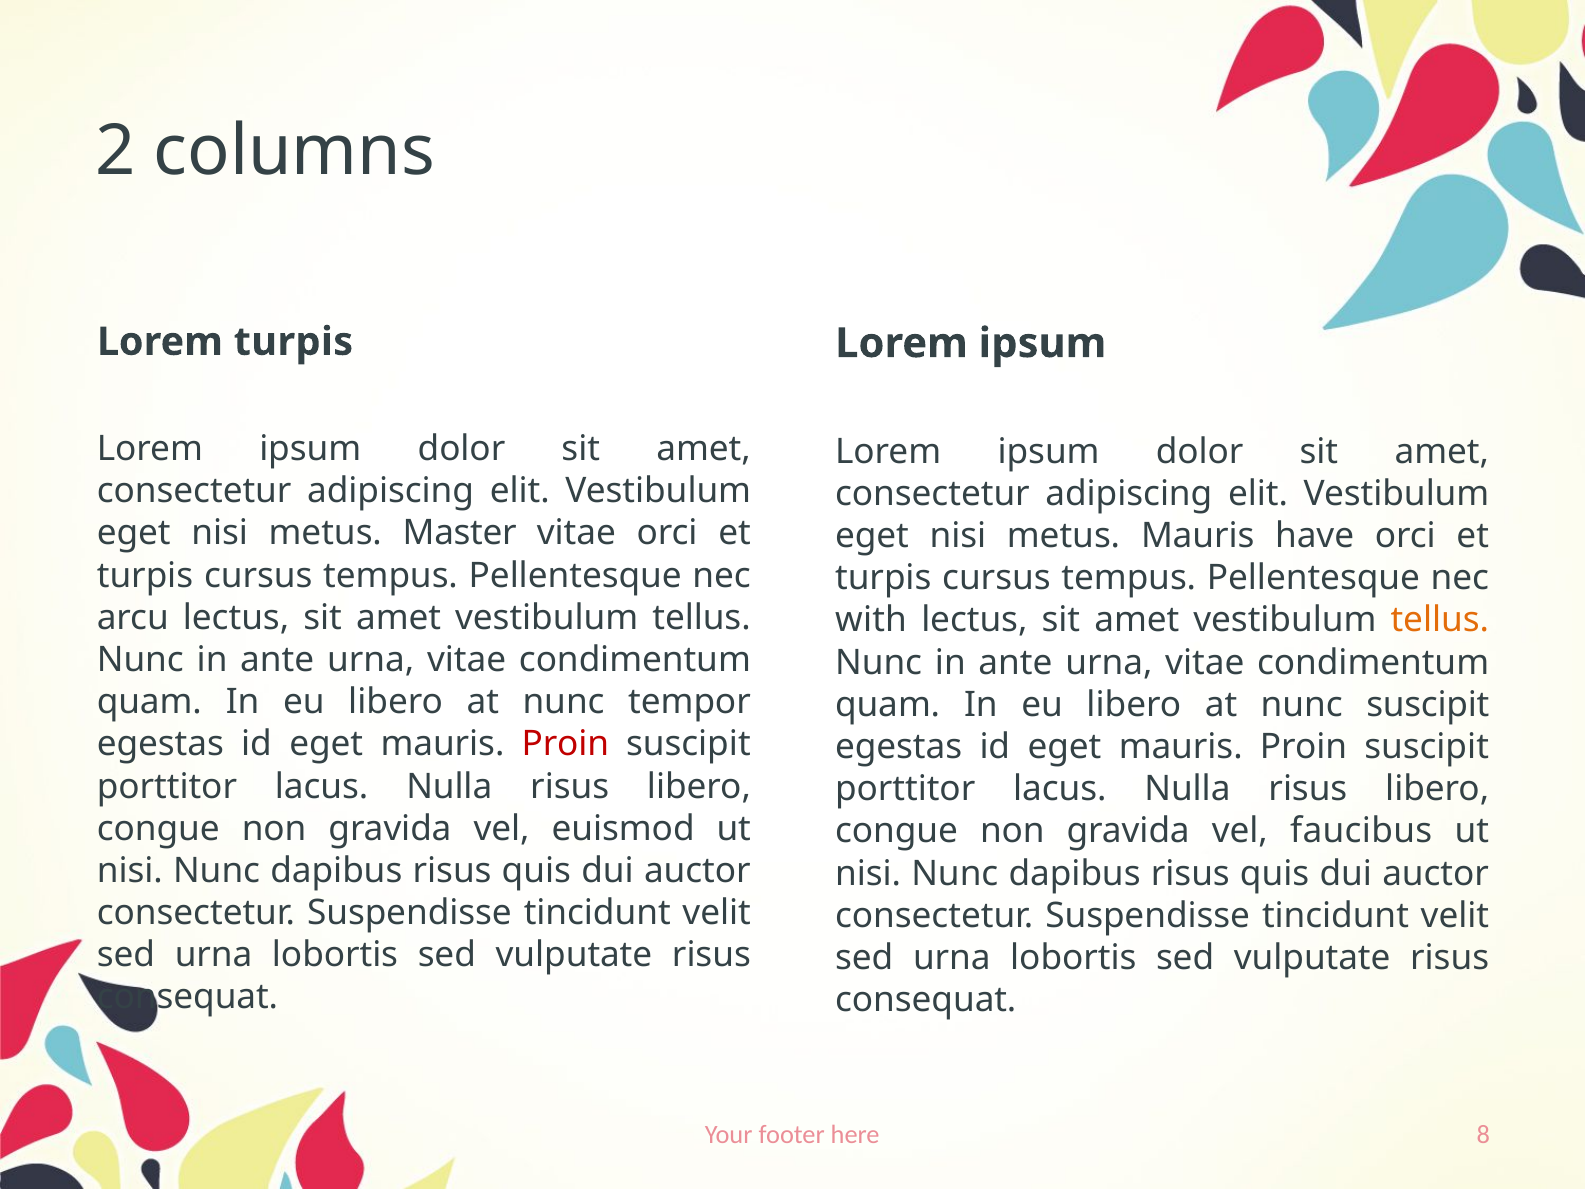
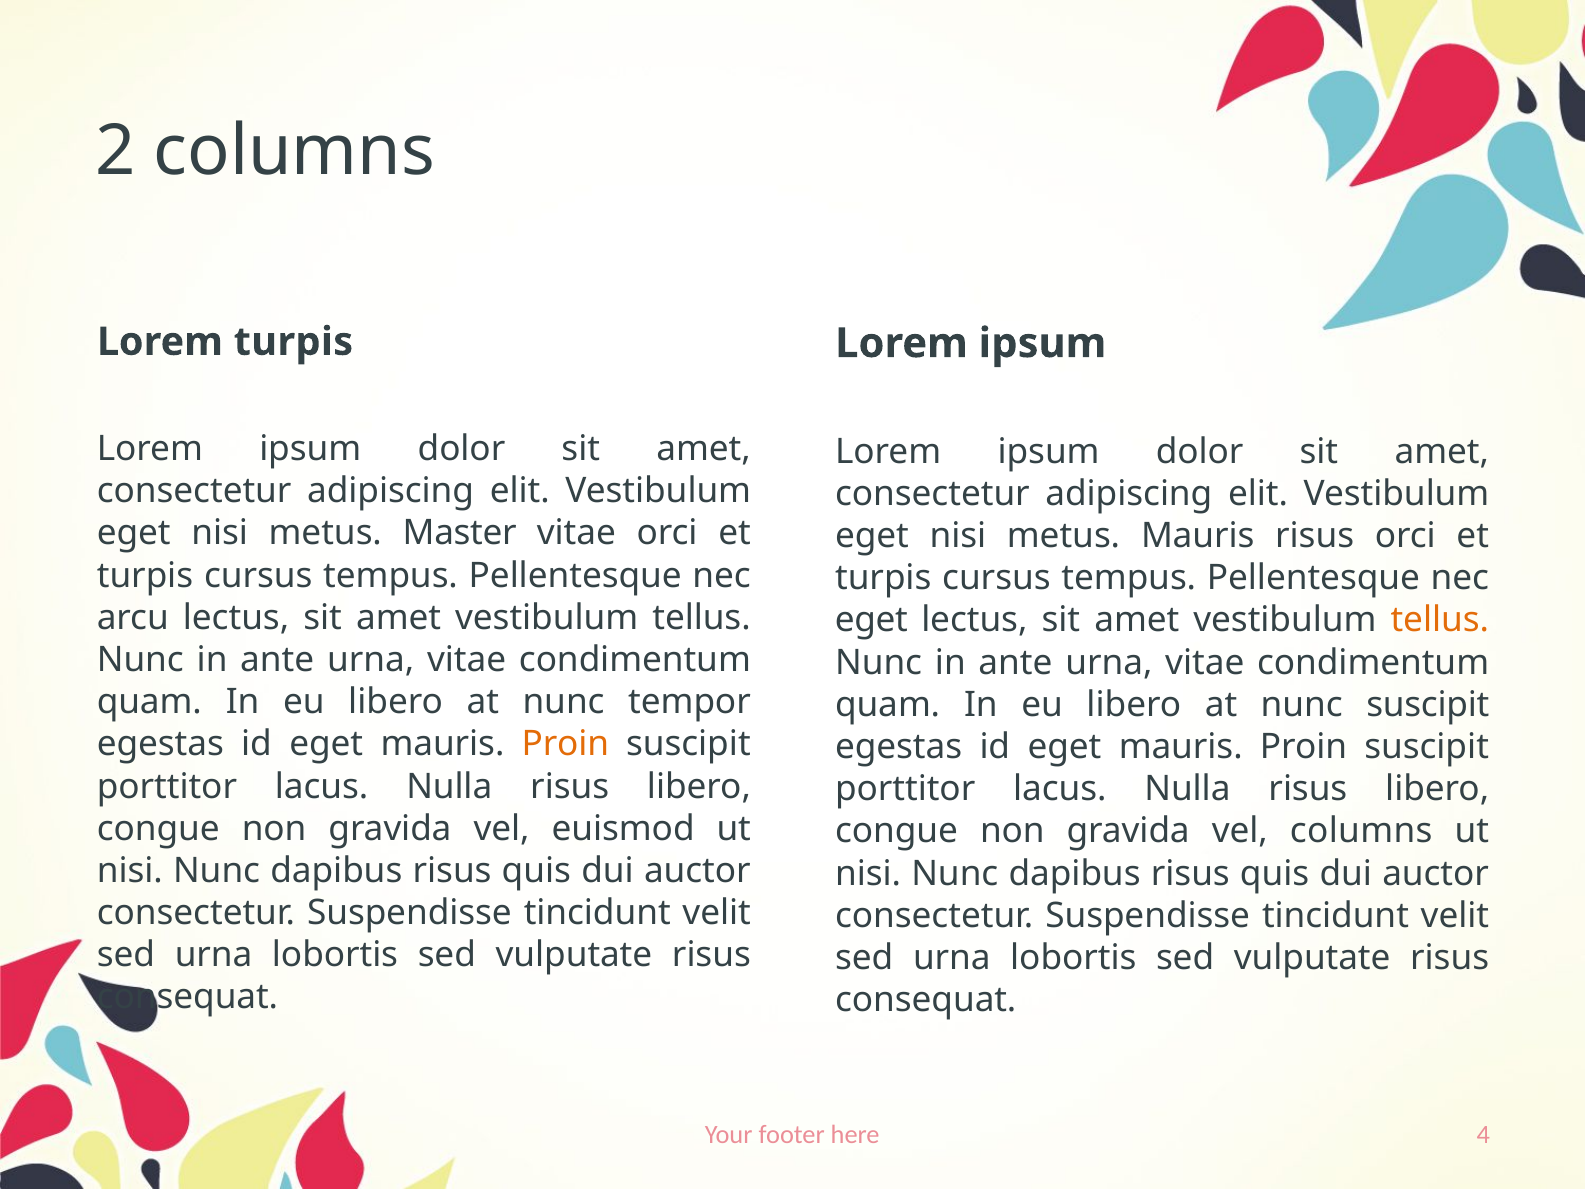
Mauris have: have -> risus
with at (871, 620): with -> eget
Proin at (565, 744) colour: red -> orange
vel faucibus: faucibus -> columns
8: 8 -> 4
